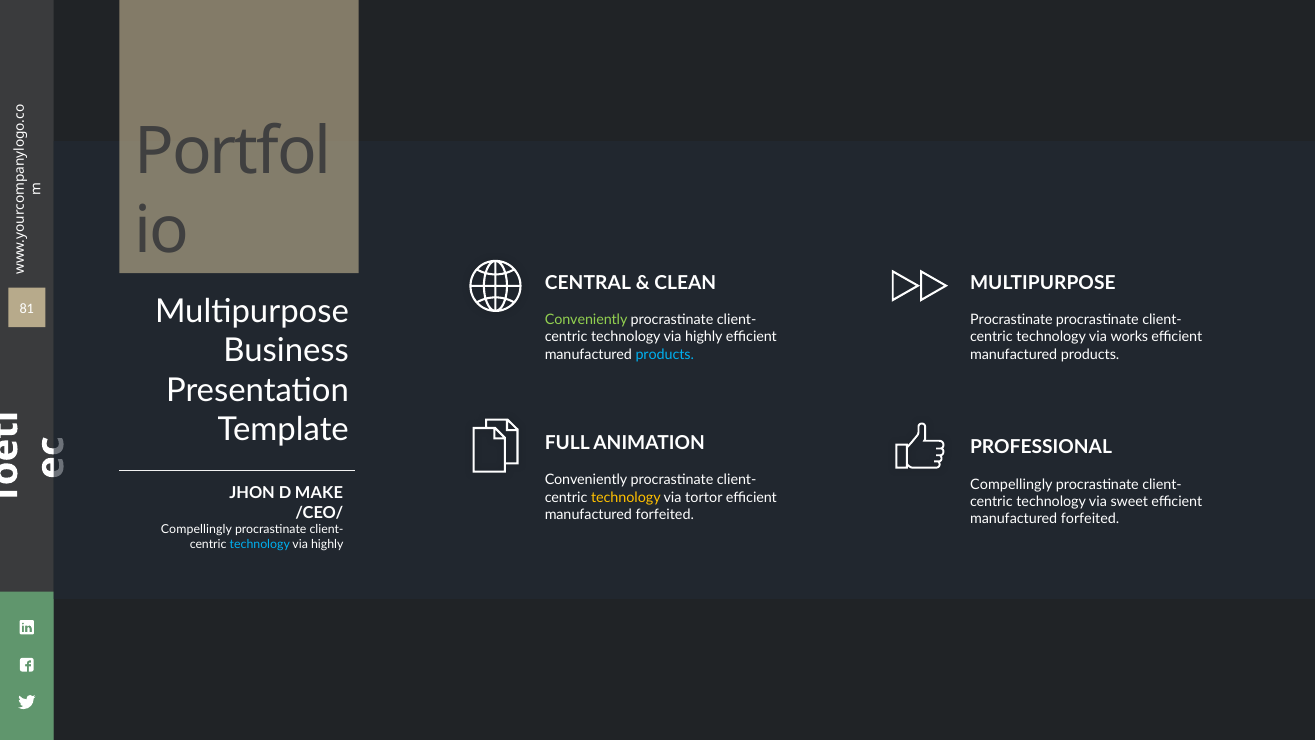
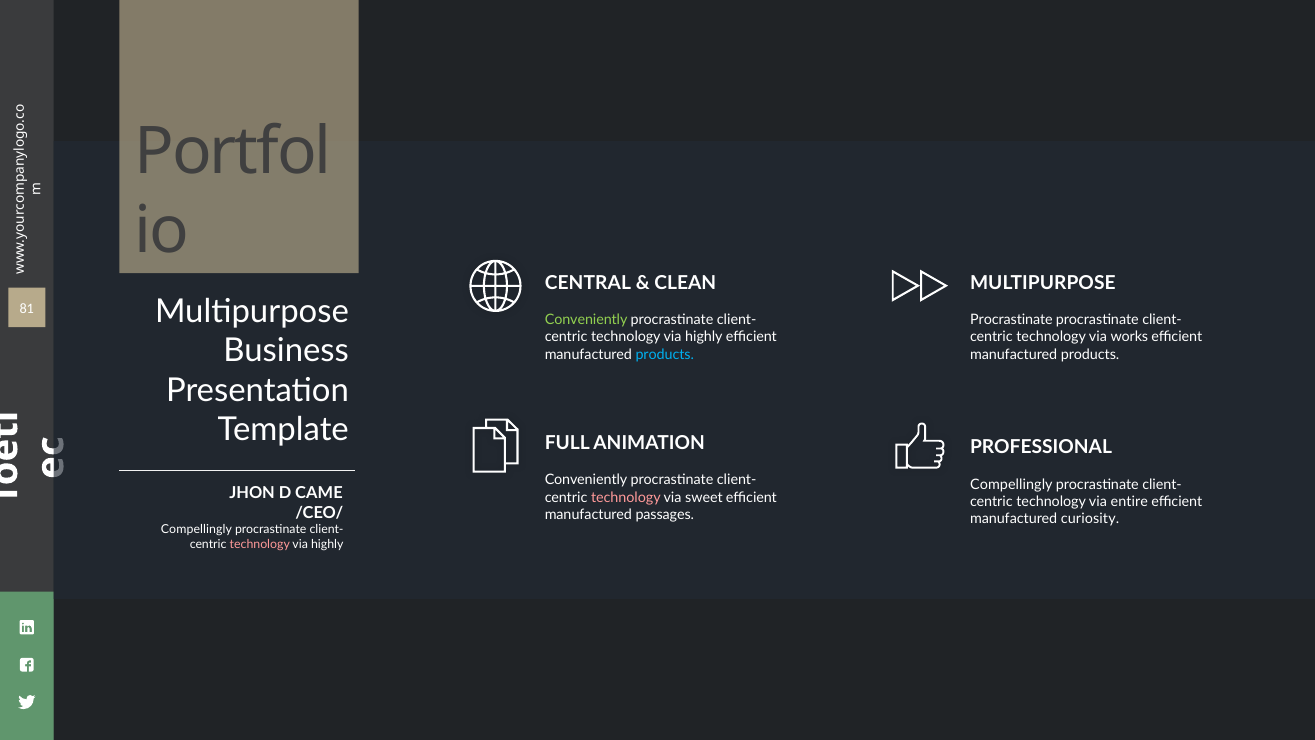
MAKE: MAKE -> CAME
technology at (626, 497) colour: yellow -> pink
tortor: tortor -> sweet
sweet: sweet -> entire
forfeited at (665, 514): forfeited -> passages
forfeited at (1090, 519): forfeited -> curiosity
technology at (260, 544) colour: light blue -> pink
